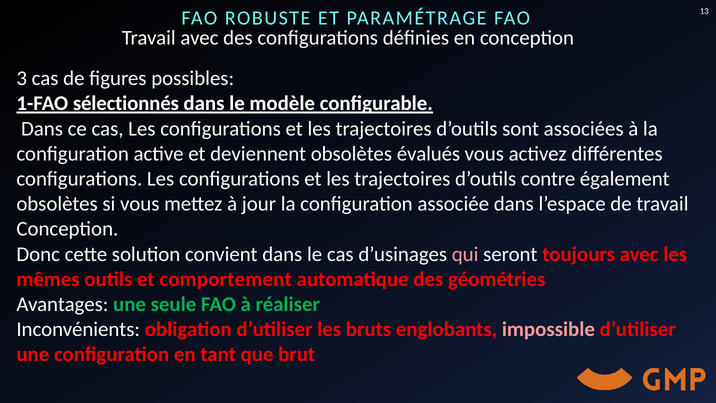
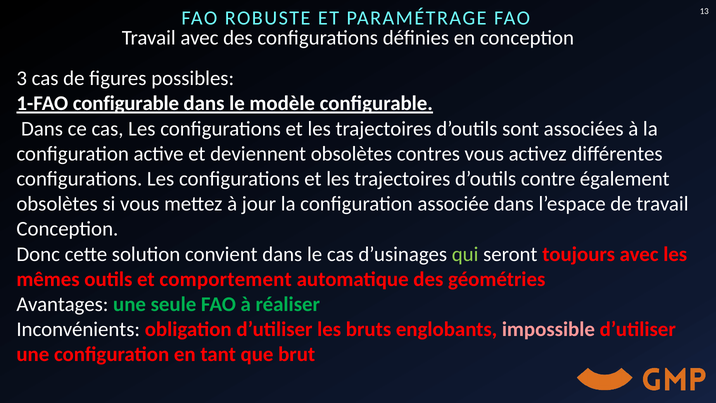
1-FAO sélectionnés: sélectionnés -> configurable
évalués: évalués -> contres
qui colour: pink -> light green
